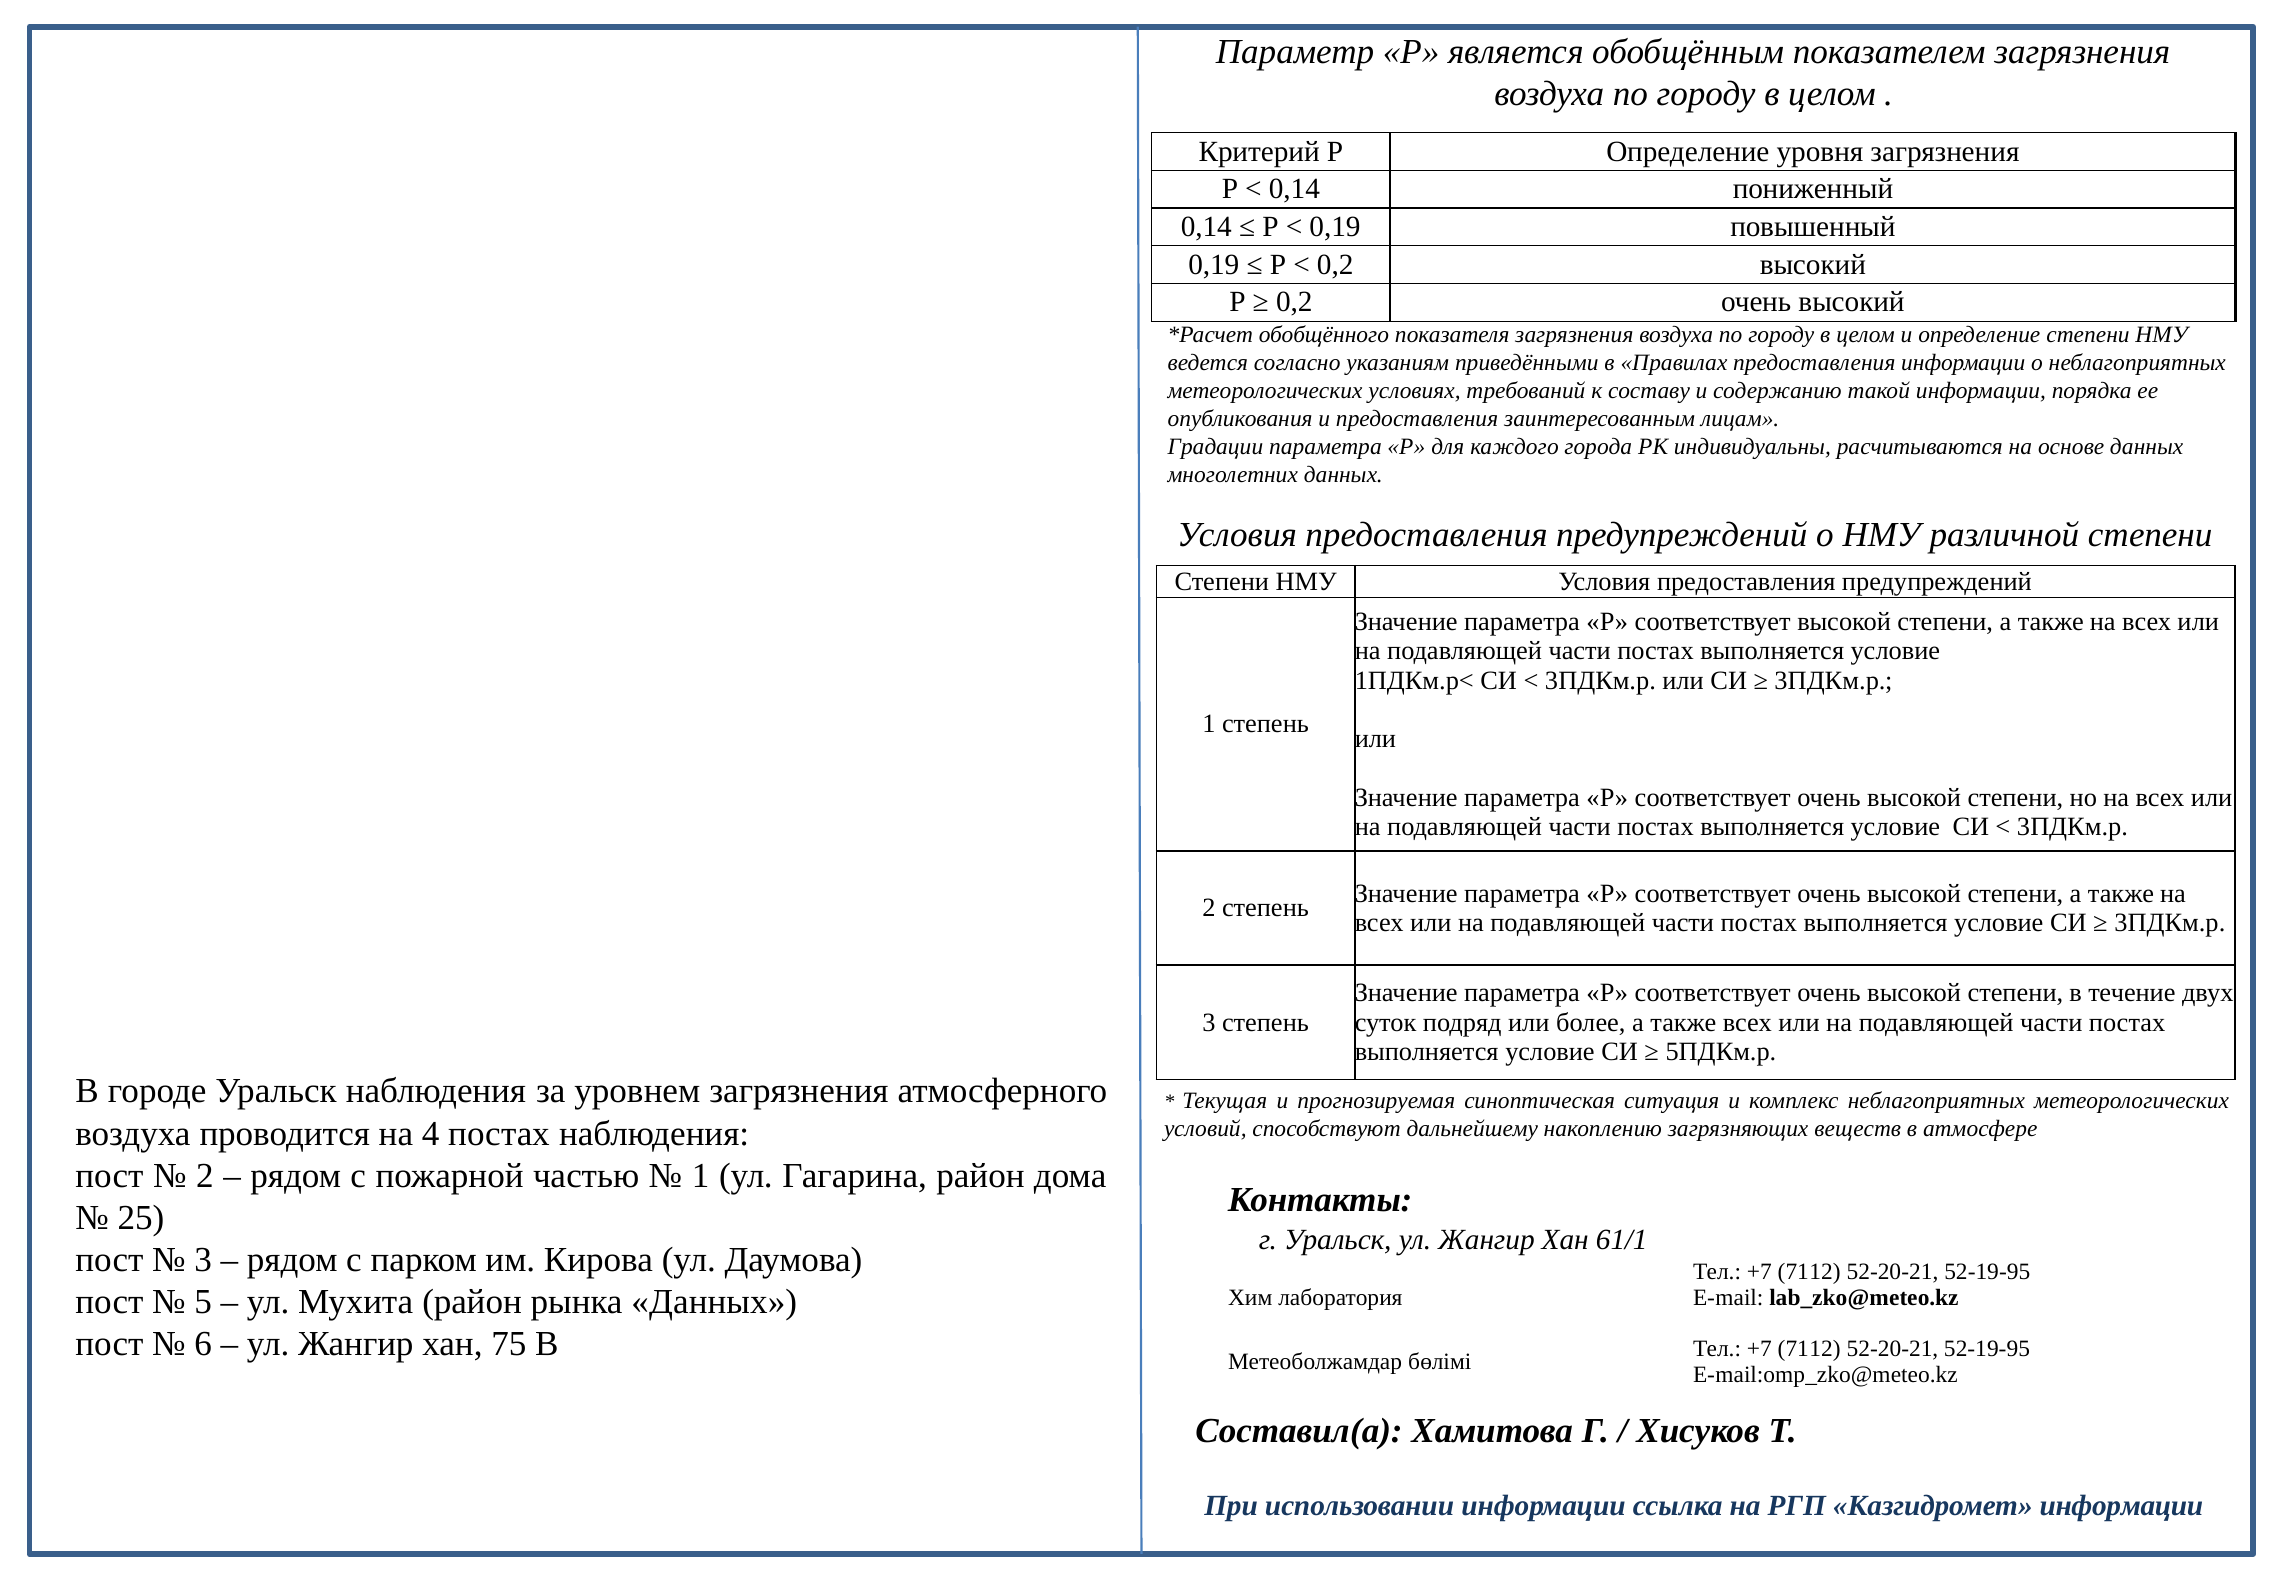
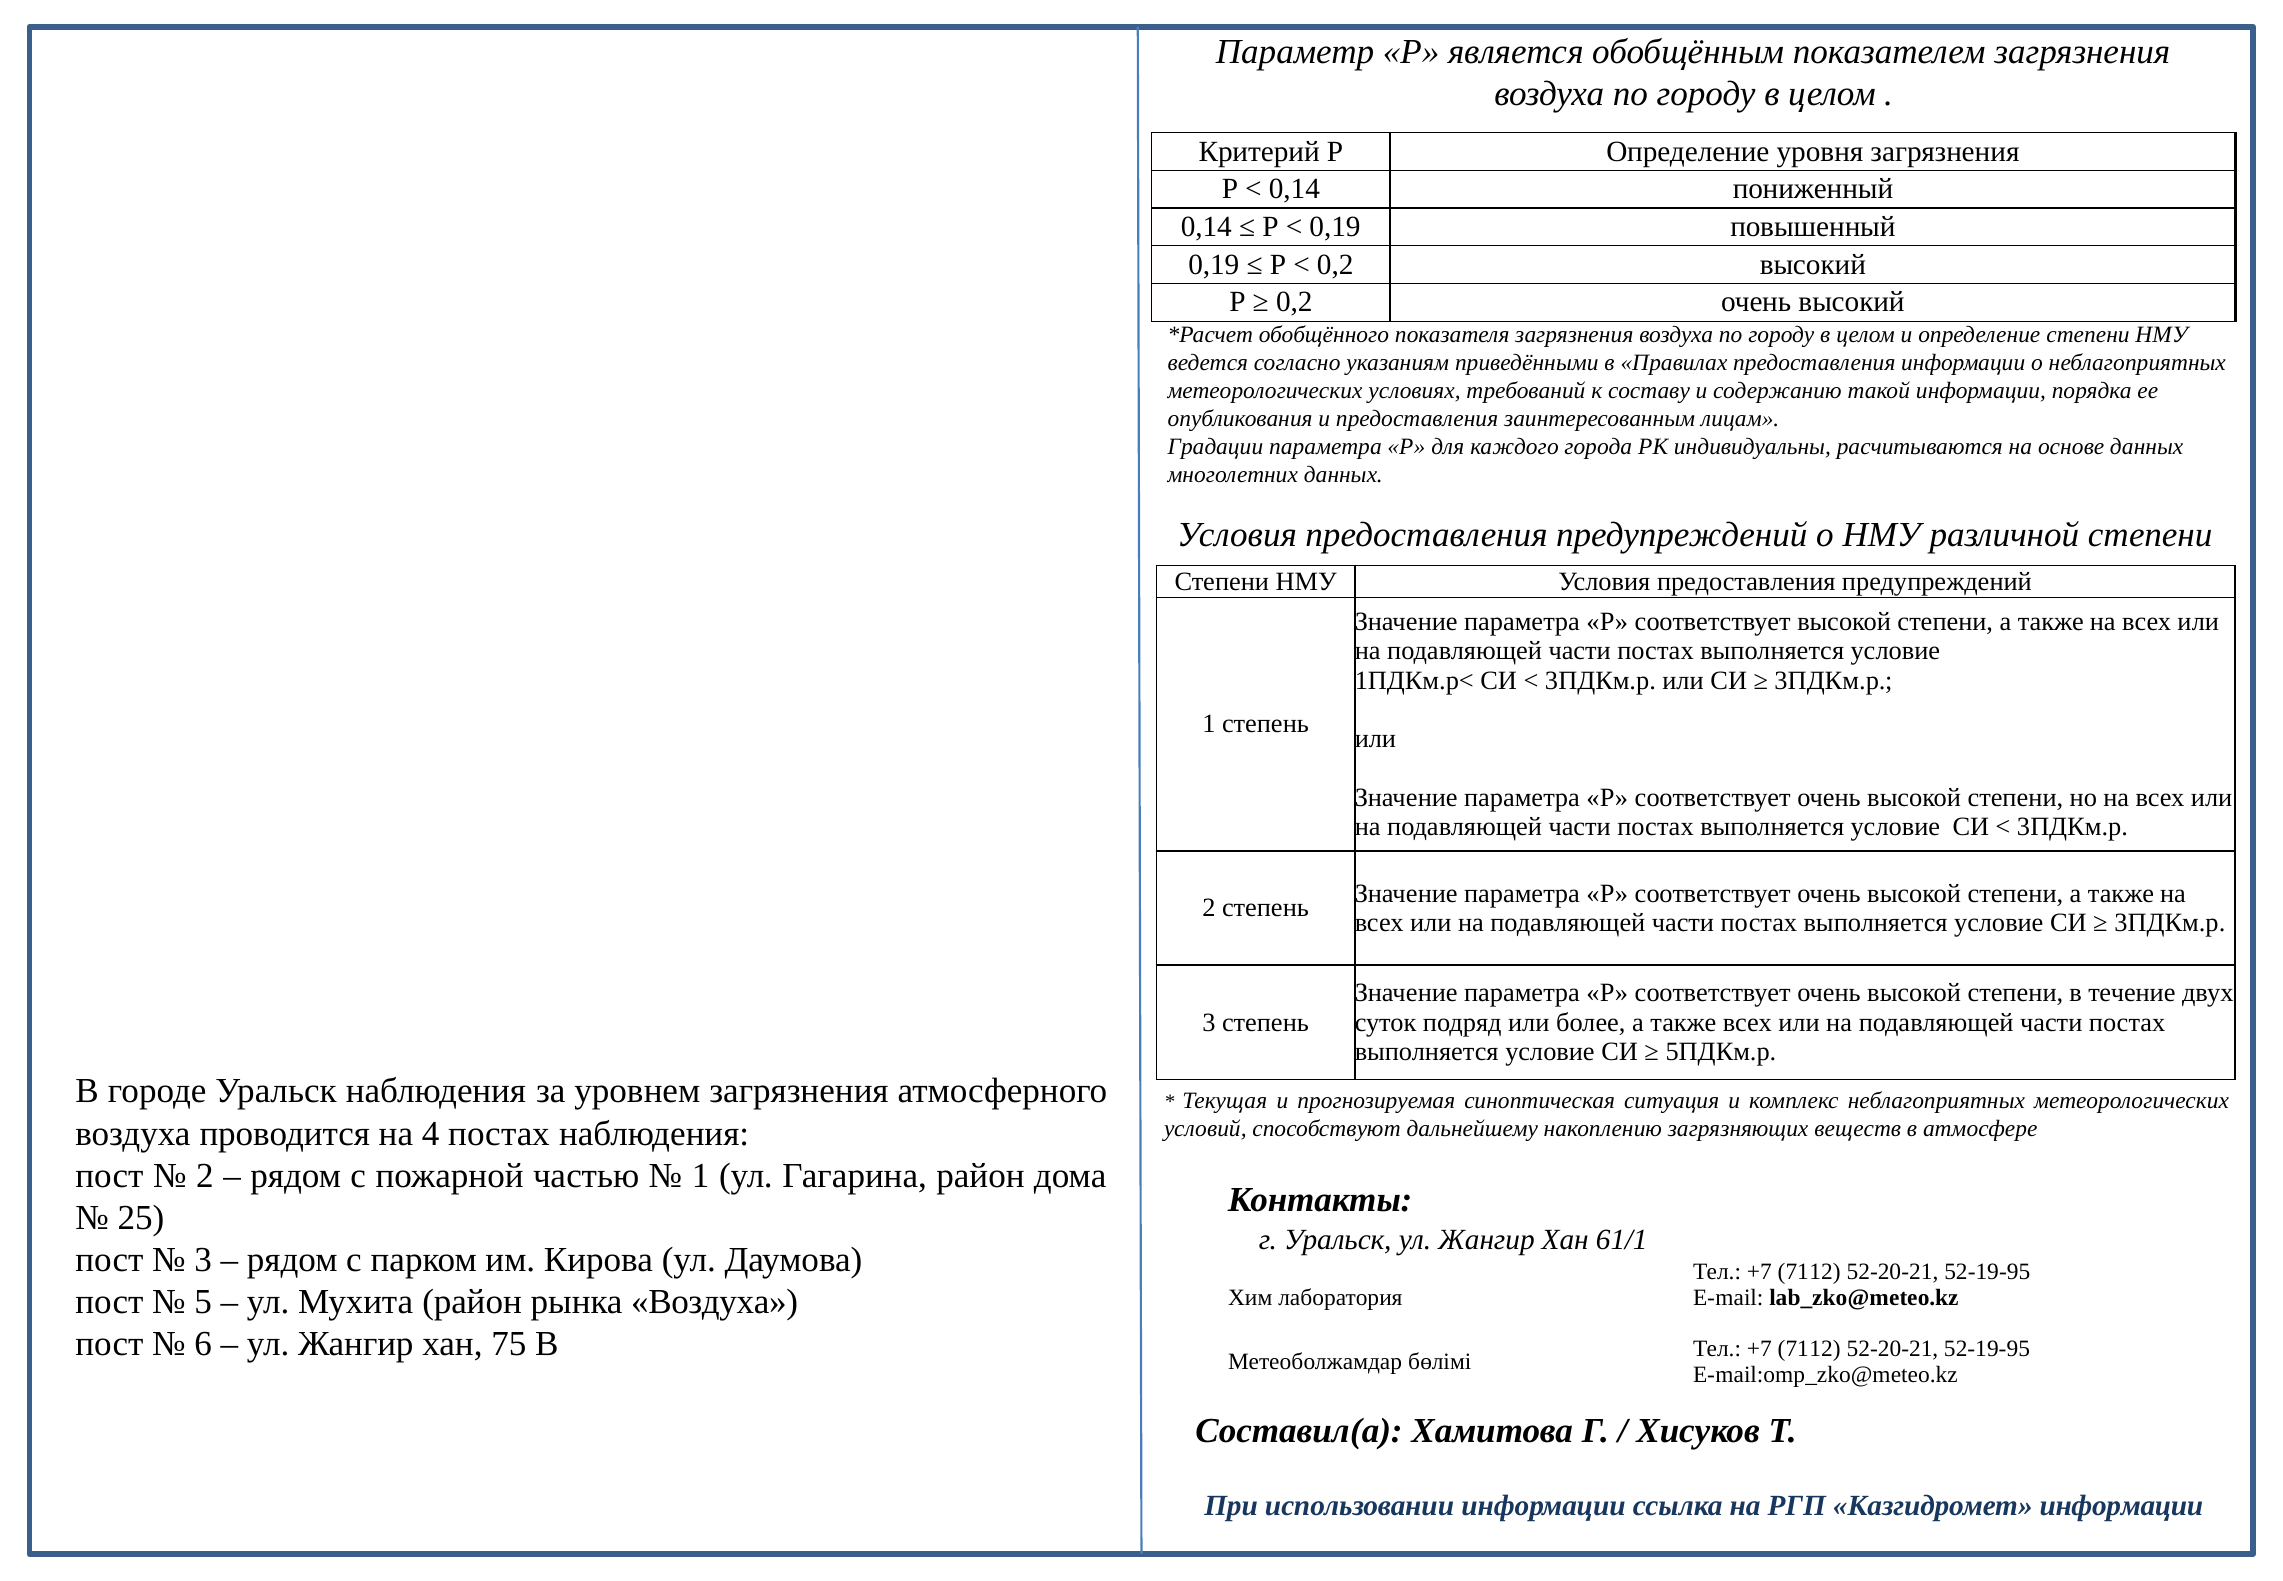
рынка Данных: Данных -> Воздуха
